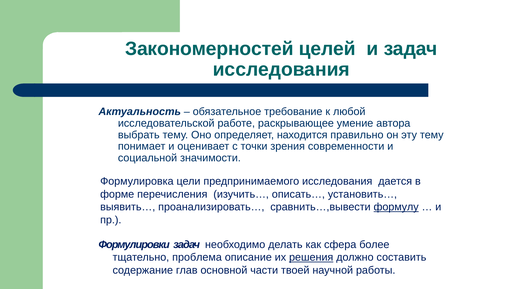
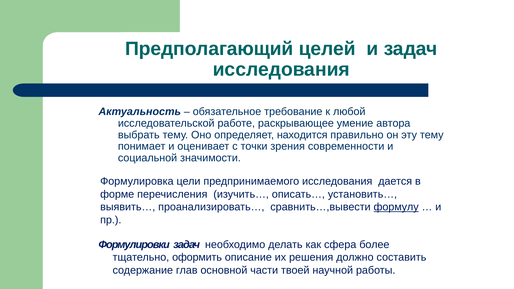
Закономерностей: Закономерностей -> Предполагающий
проблема: проблема -> оформить
решения underline: present -> none
